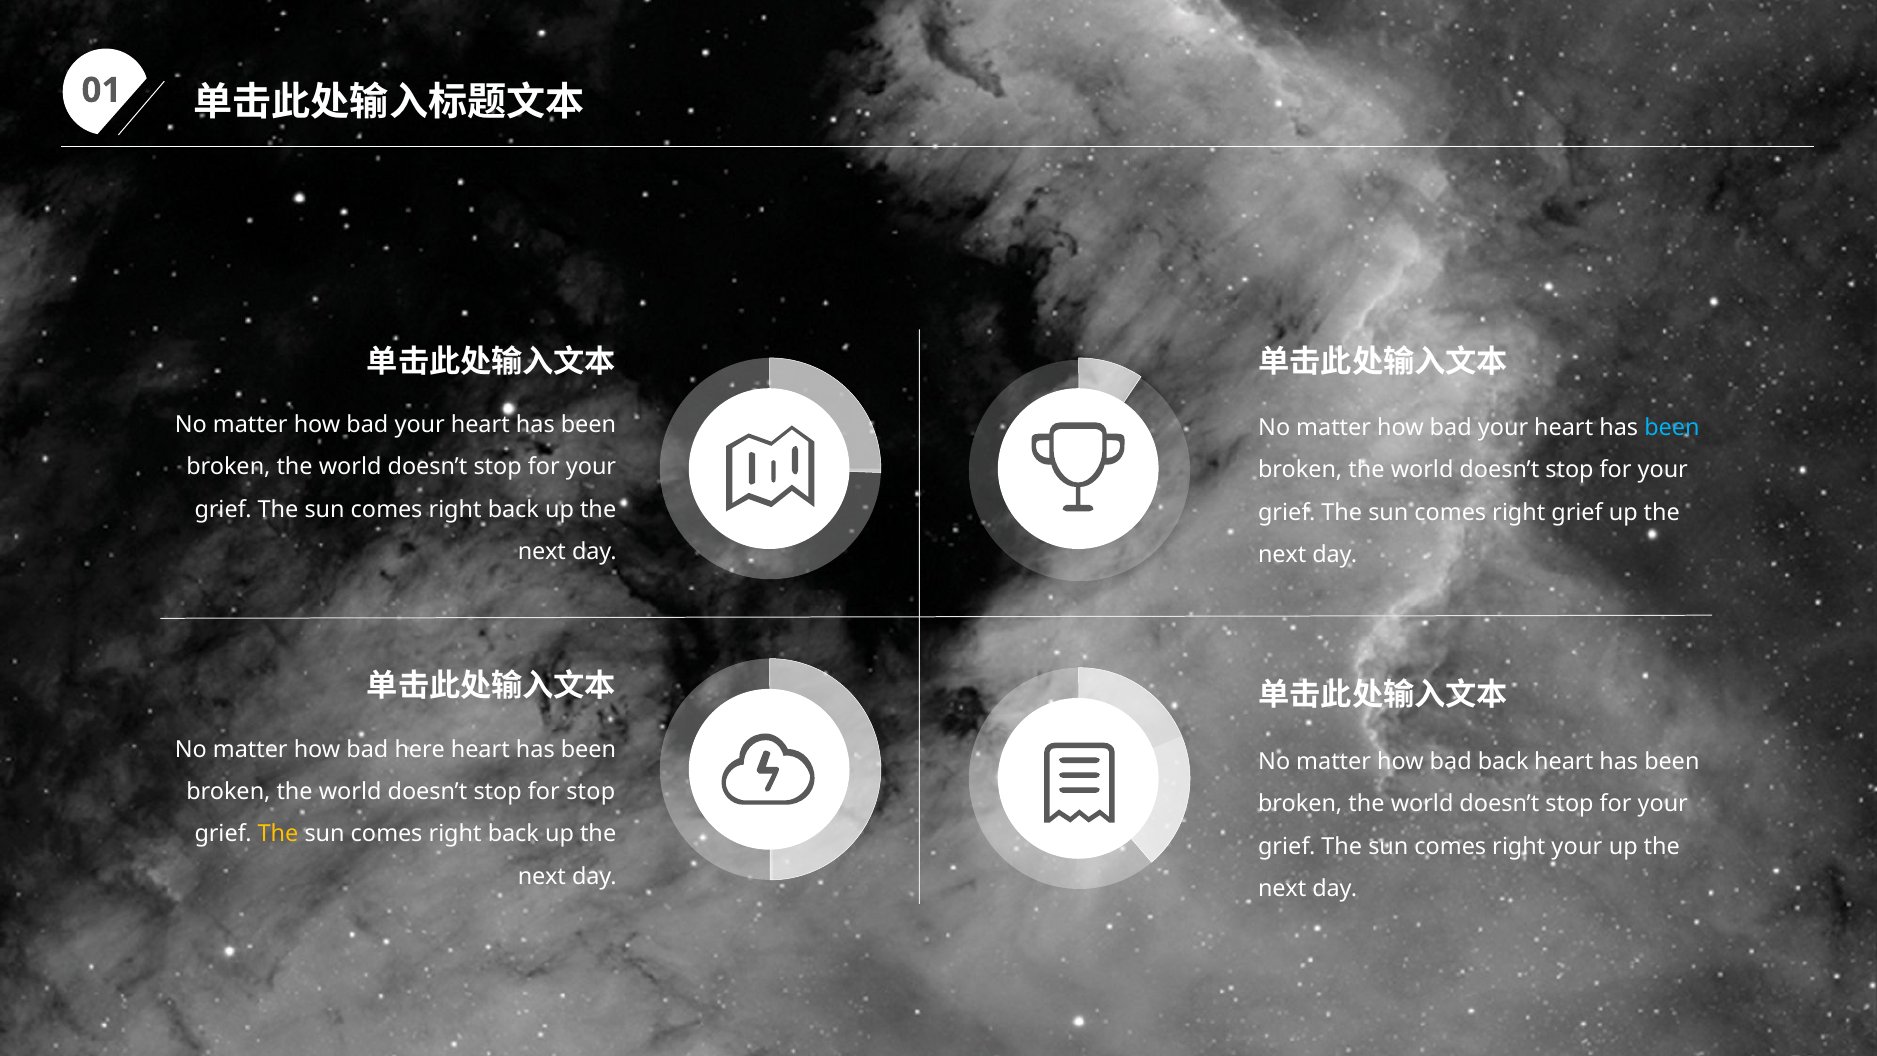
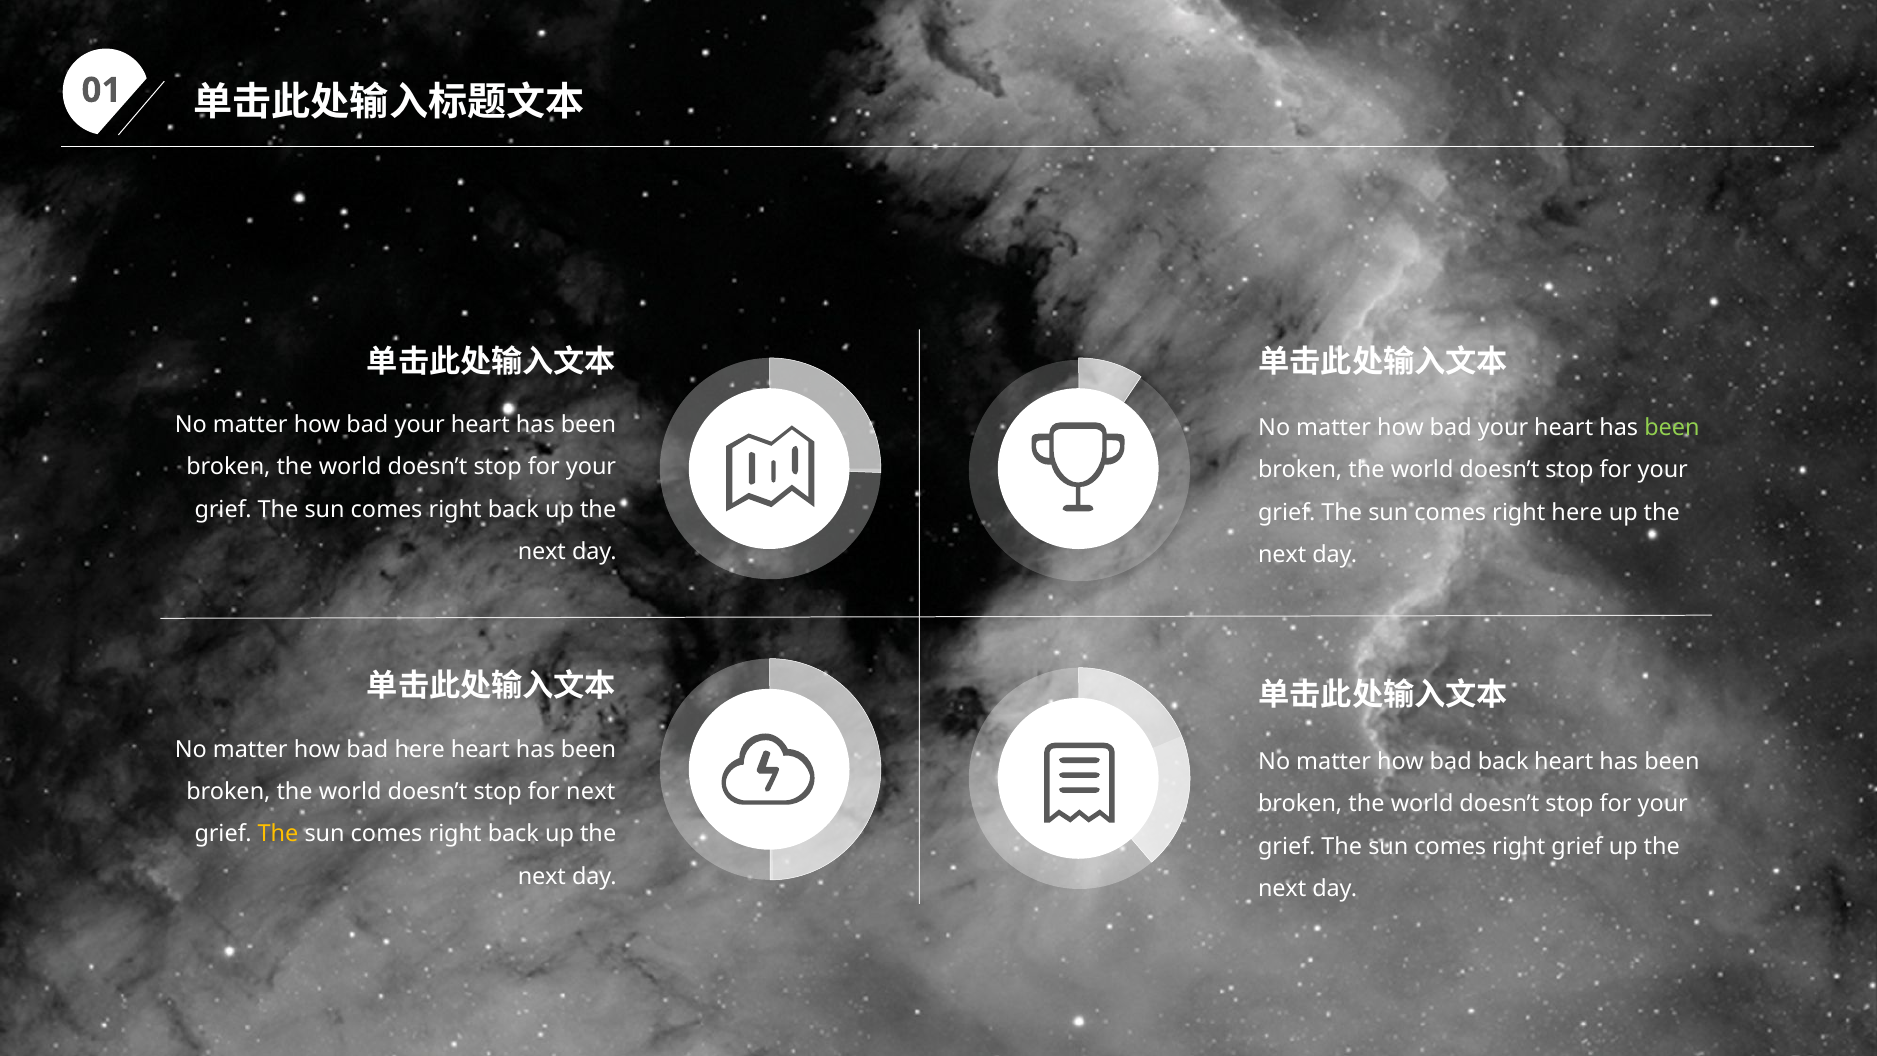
been at (1672, 428) colour: light blue -> light green
right grief: grief -> here
for stop: stop -> next
right your: your -> grief
